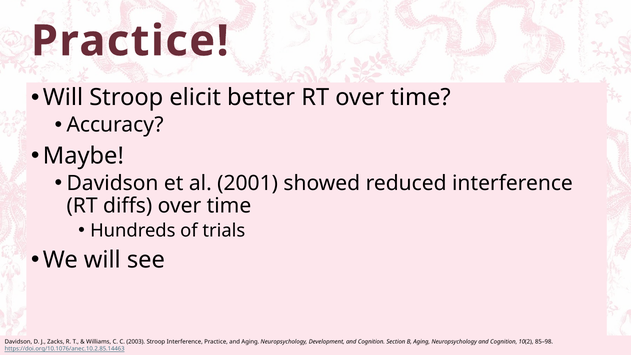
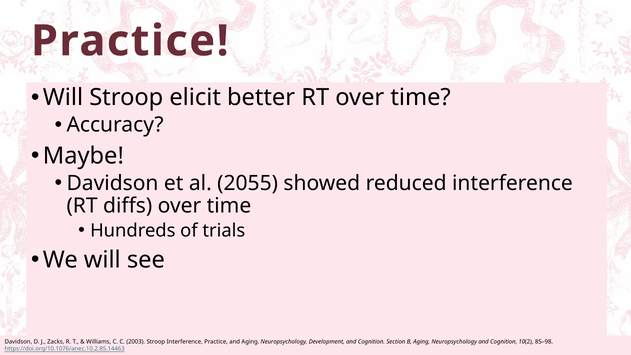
2001: 2001 -> 2055
